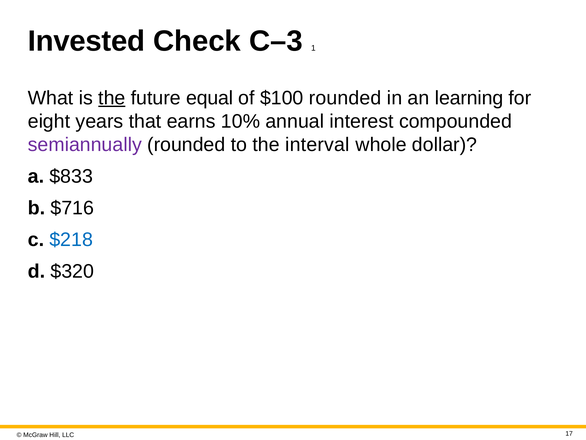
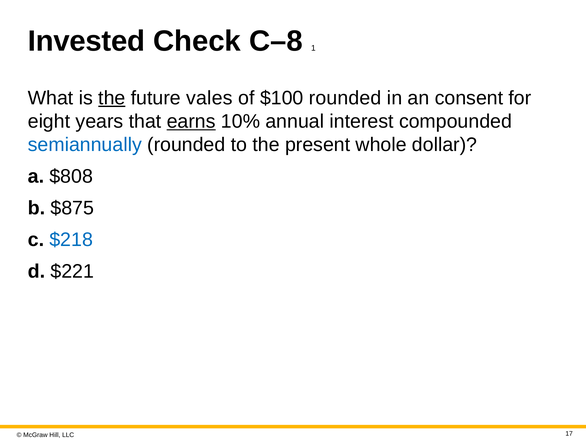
C–3: C–3 -> C–8
equal: equal -> vales
learning: learning -> consent
earns underline: none -> present
semiannually colour: purple -> blue
interval: interval -> present
$833: $833 -> $808
$716: $716 -> $875
$320: $320 -> $221
